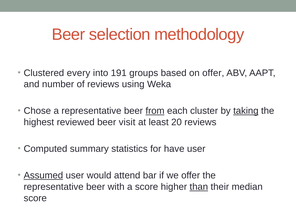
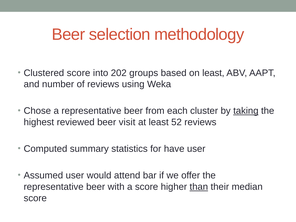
Clustered every: every -> score
191: 191 -> 202
on offer: offer -> least
from underline: present -> none
20: 20 -> 52
Assumed underline: present -> none
